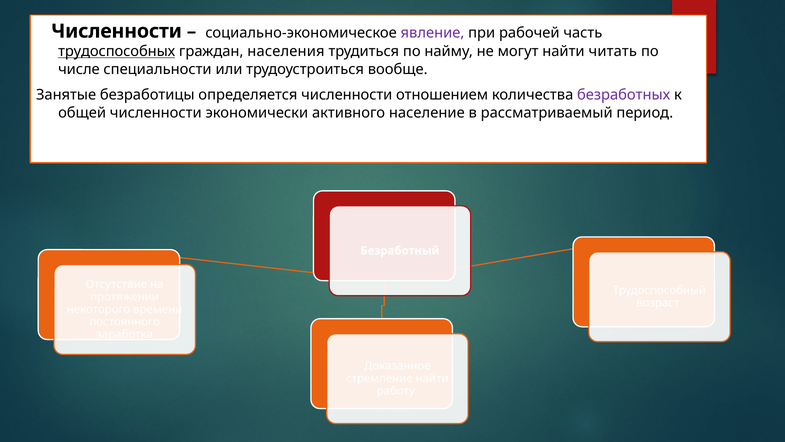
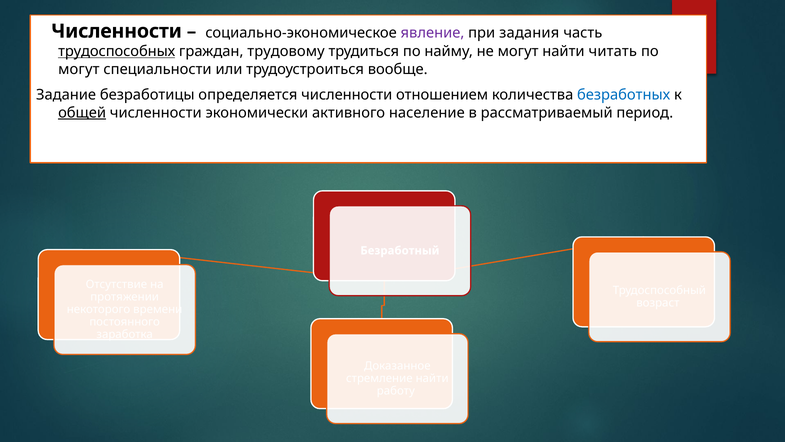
рабочей: рабочей -> задания
населения: населения -> трудовому
числе at (79, 69): числе -> могут
Занятые: Занятые -> Задание
безработных colour: purple -> blue
общей underline: none -> present
